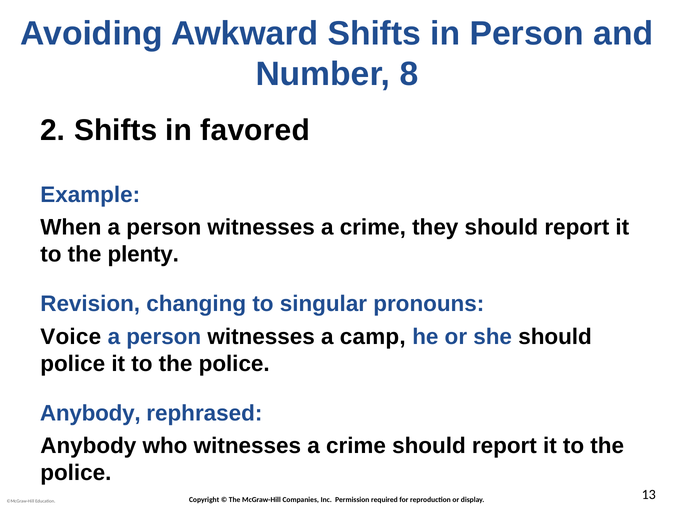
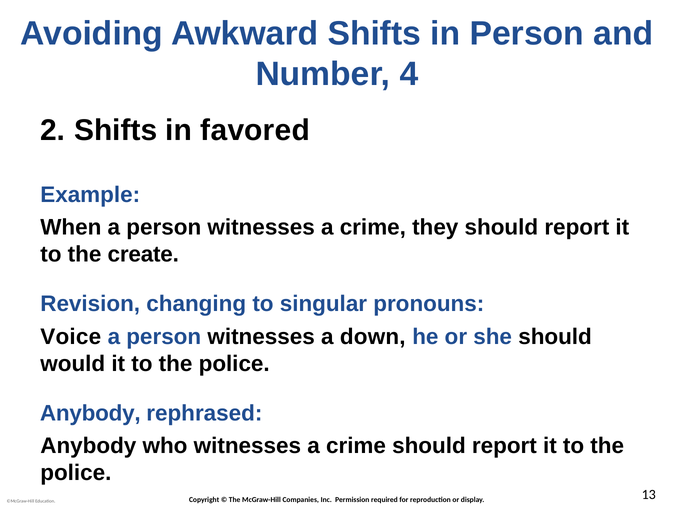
8: 8 -> 4
plenty: plenty -> create
camp: camp -> down
police at (73, 363): police -> would
